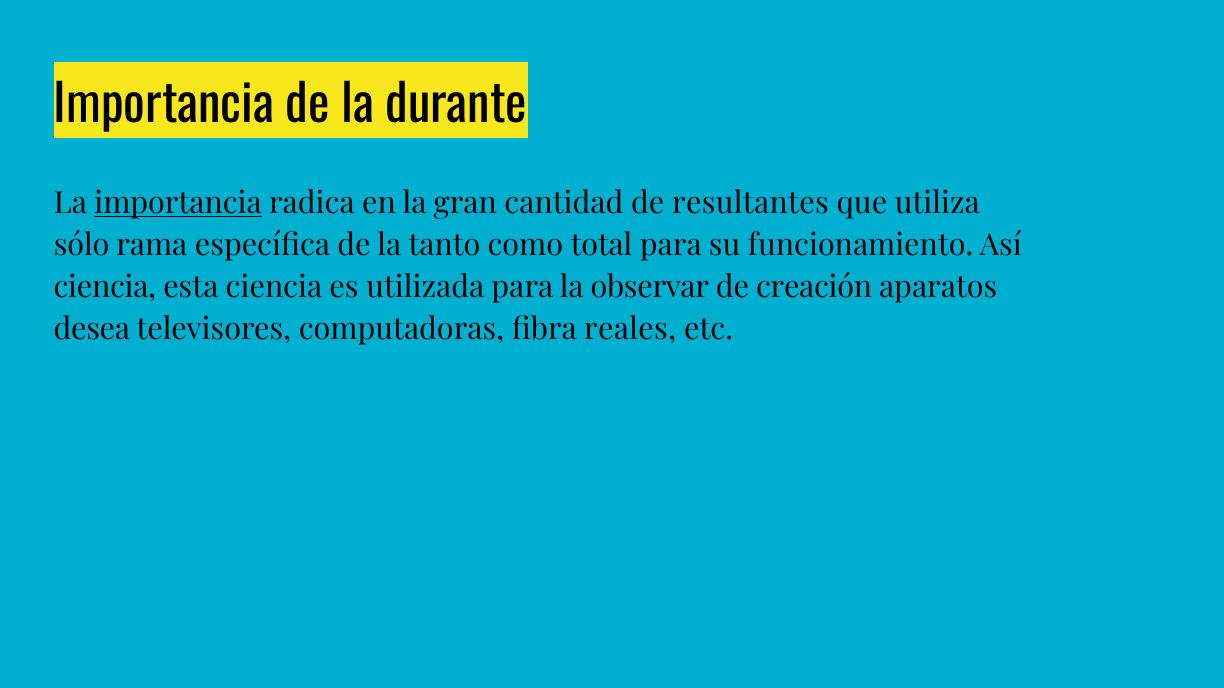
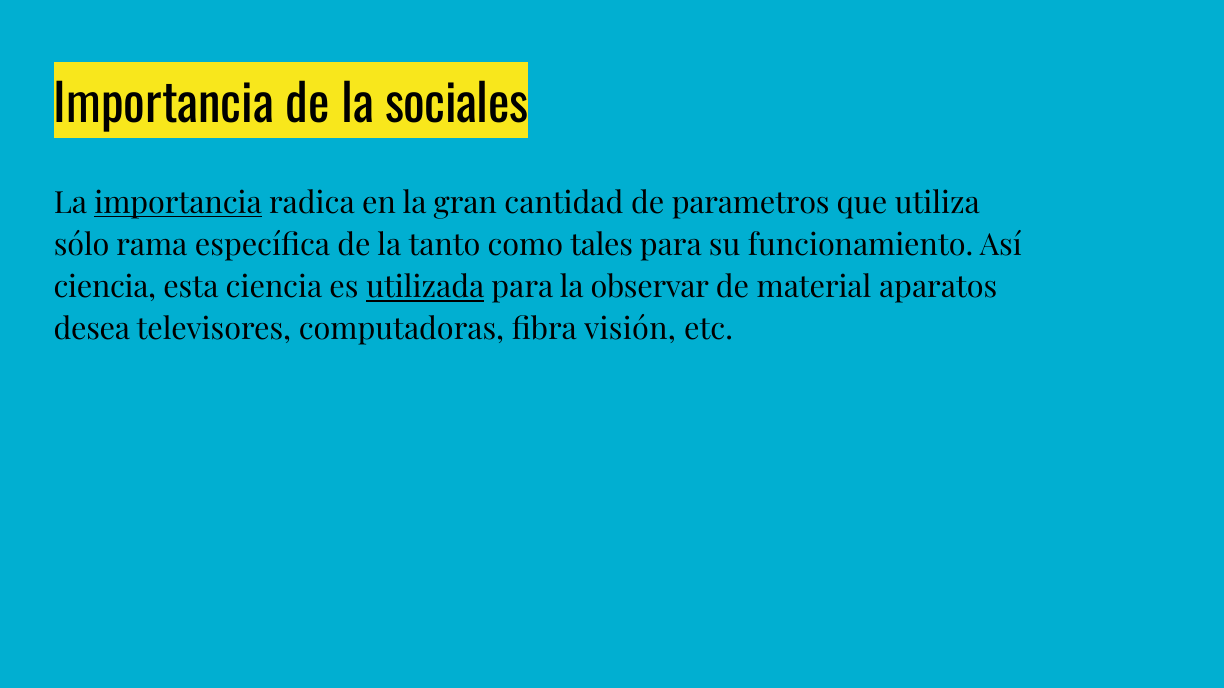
durante: durante -> sociales
resultantes: resultantes -> parametros
total: total -> tales
utilizada underline: none -> present
creación: creación -> material
reales: reales -> visión
